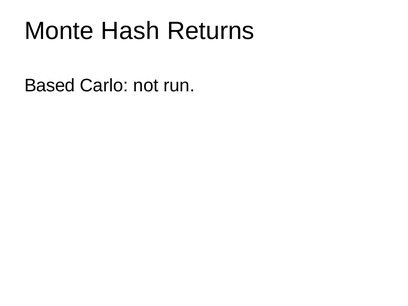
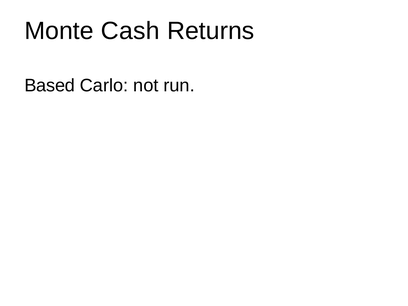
Hash: Hash -> Cash
